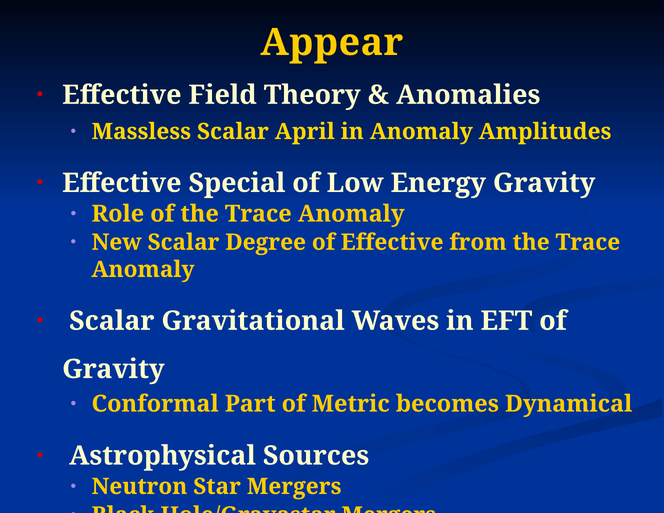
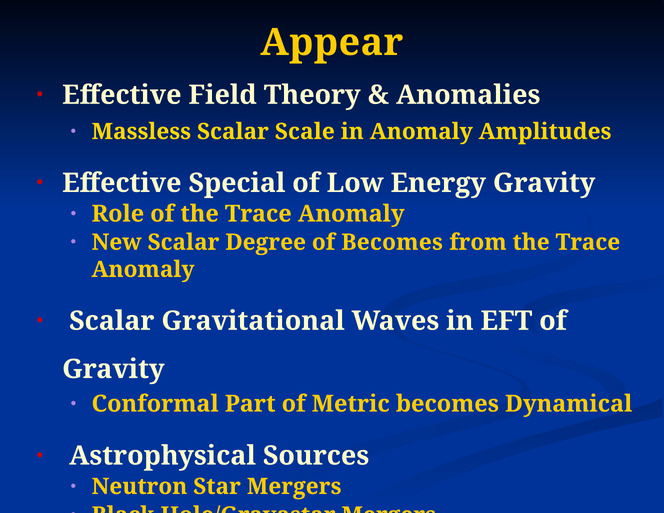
April: April -> Scale
of Effective: Effective -> Becomes
